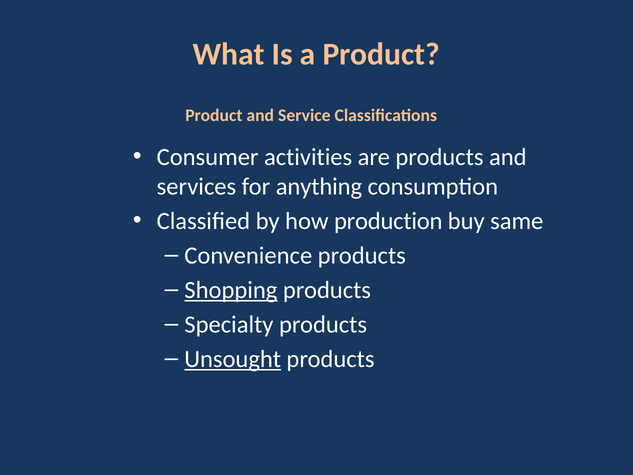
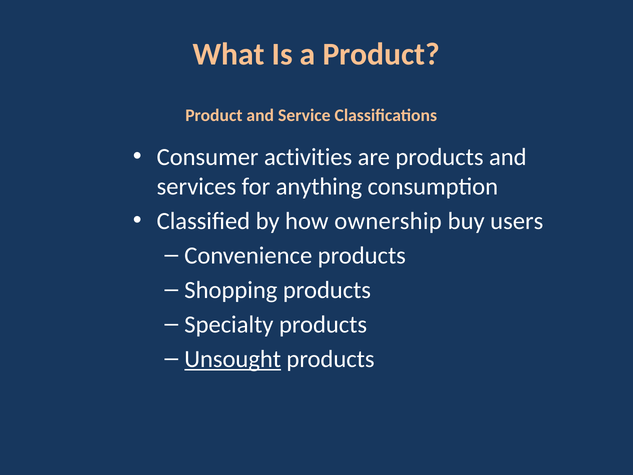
production: production -> ownership
same: same -> users
Shopping underline: present -> none
